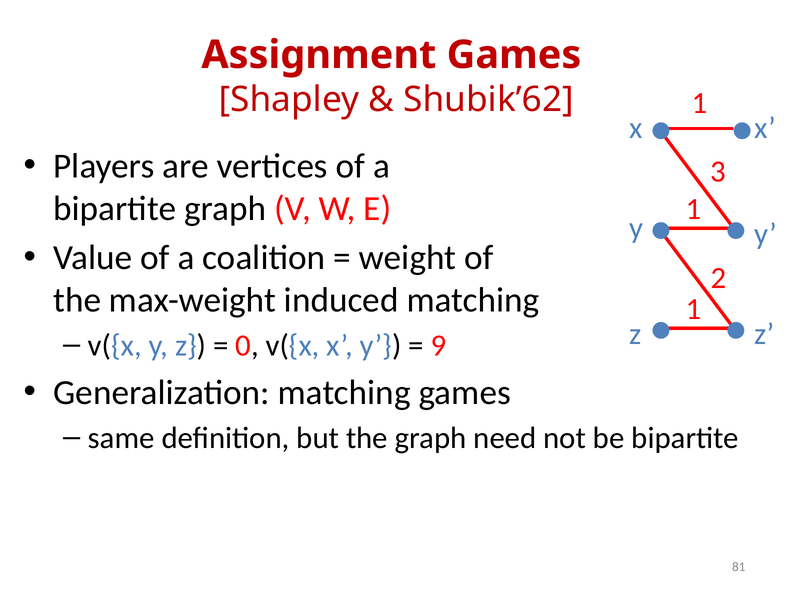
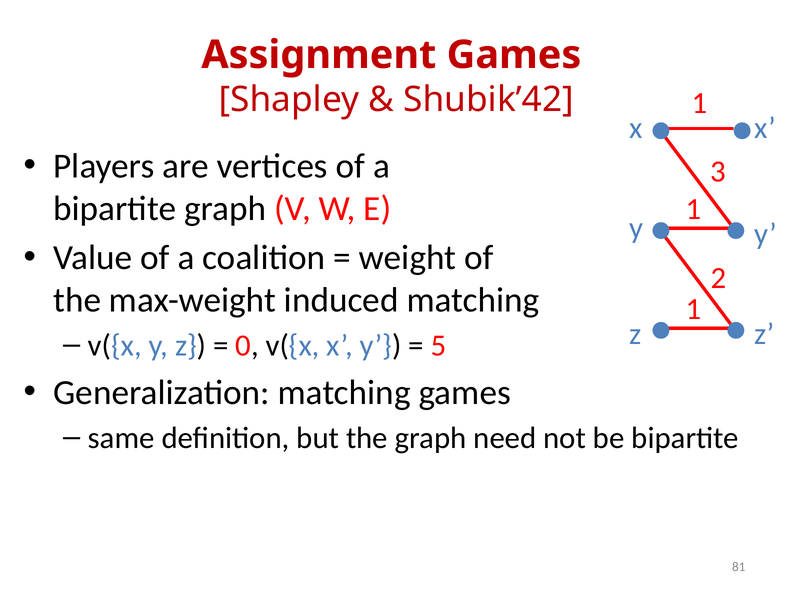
Shubik’62: Shubik’62 -> Shubik’42
9: 9 -> 5
